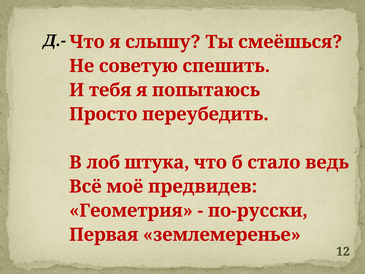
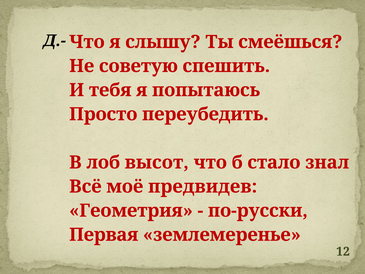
штука: штука -> высот
ведь: ведь -> знал
